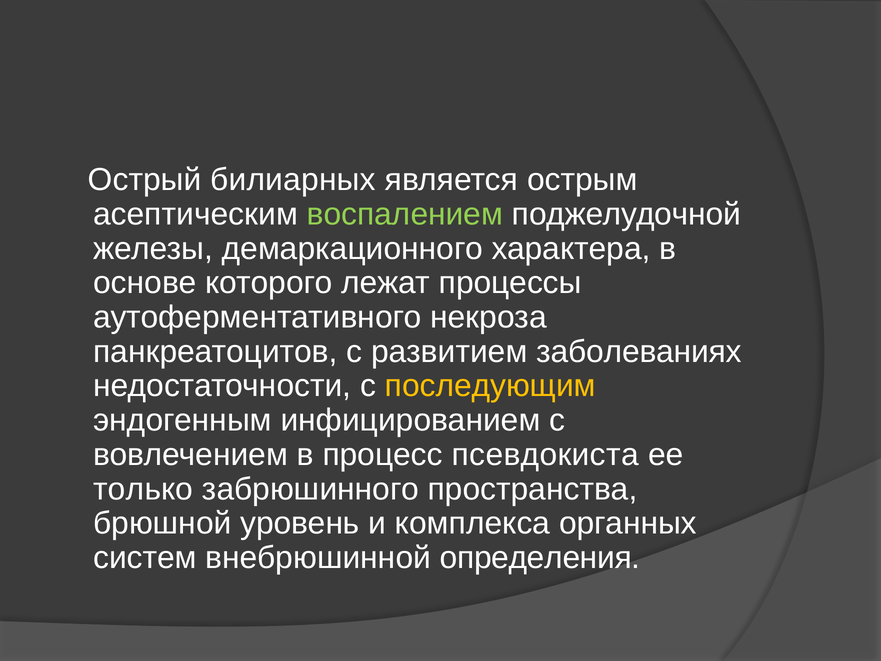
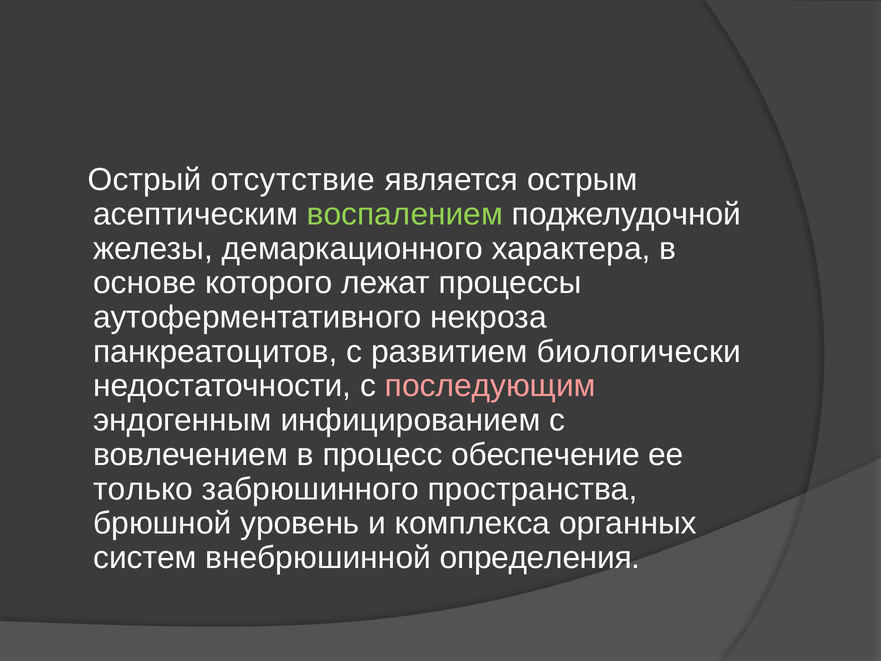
билиарных: билиарных -> отсутствие
заболеваниях: заболеваниях -> биологически
последующим colour: yellow -> pink
псевдокиста: псевдокиста -> обеспечение
